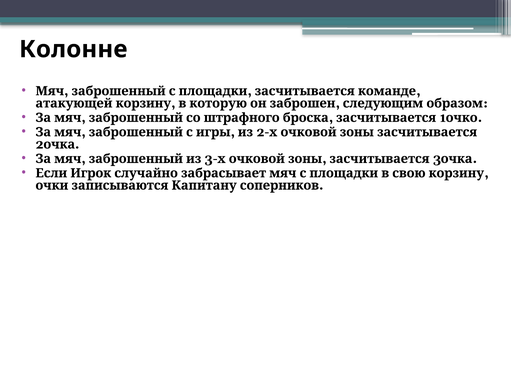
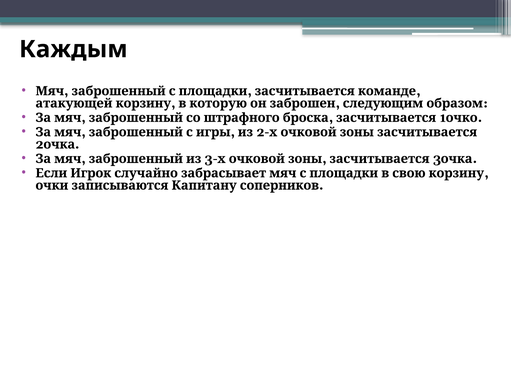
Колонне: Колонне -> Каждым
